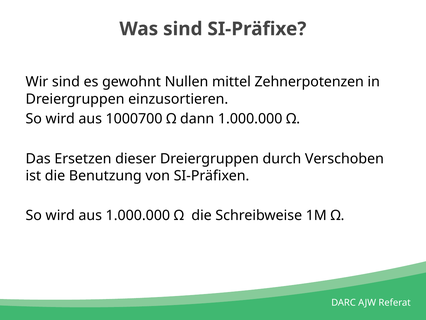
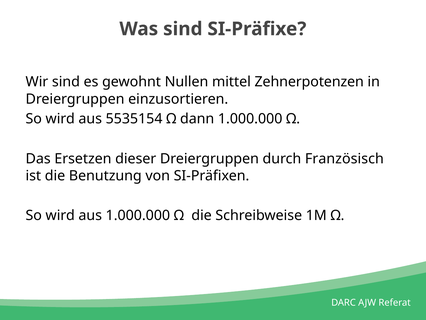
1000700: 1000700 -> 5535154
Verschoben: Verschoben -> Französisch
